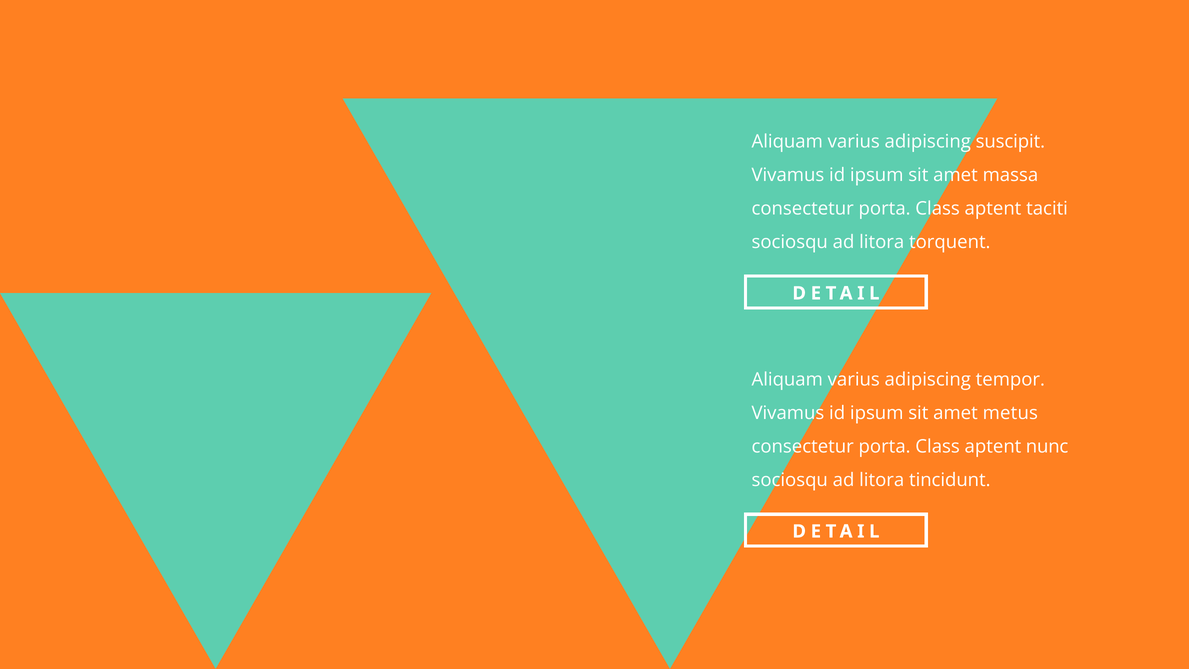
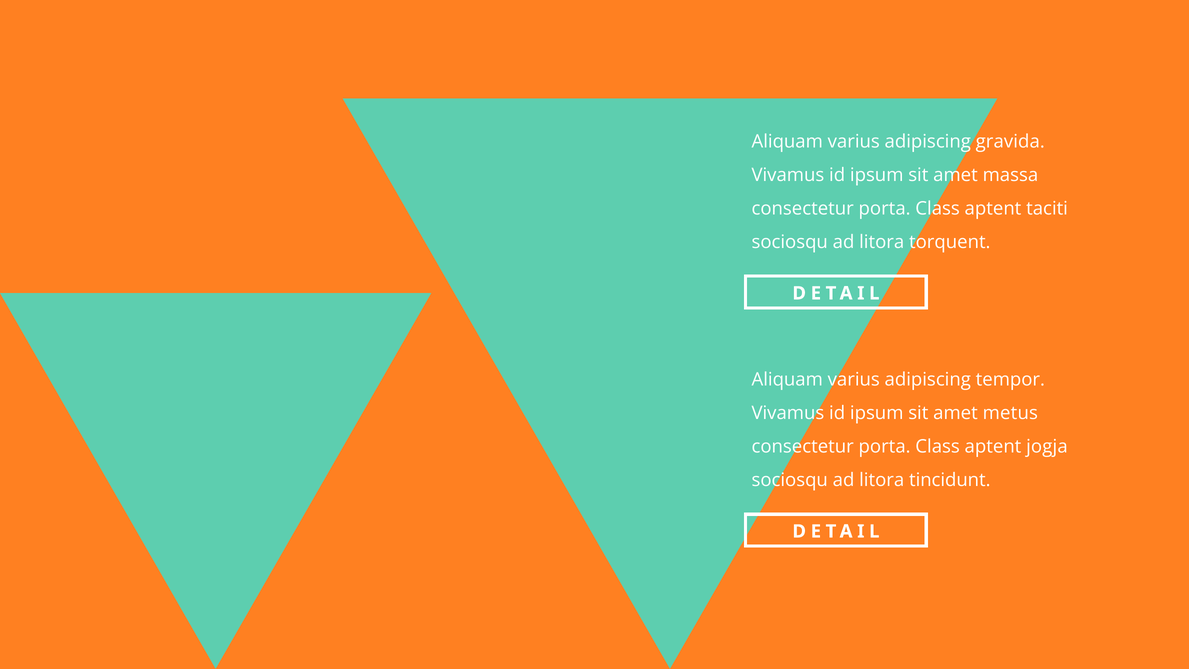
suscipit: suscipit -> gravida
nunc: nunc -> jogja
